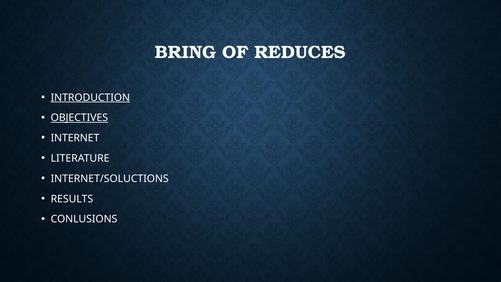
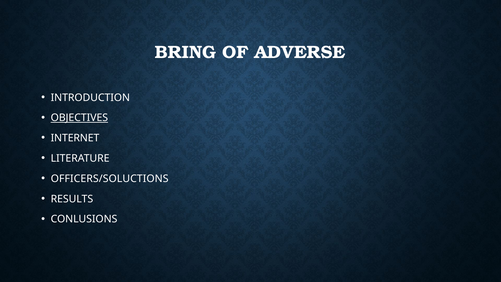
REDUCES: REDUCES -> ADVERSE
INTRODUCTION underline: present -> none
INTERNET/SOLUCTIONS: INTERNET/SOLUCTIONS -> OFFICERS/SOLUCTIONS
